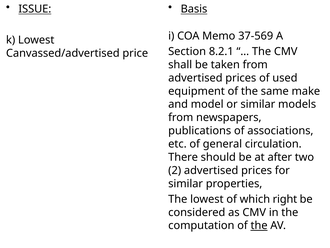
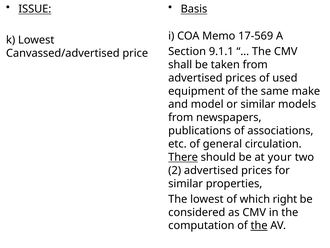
37-569: 37-569 -> 17-569
8.2.1: 8.2.1 -> 9.1.1
There underline: none -> present
after: after -> your
